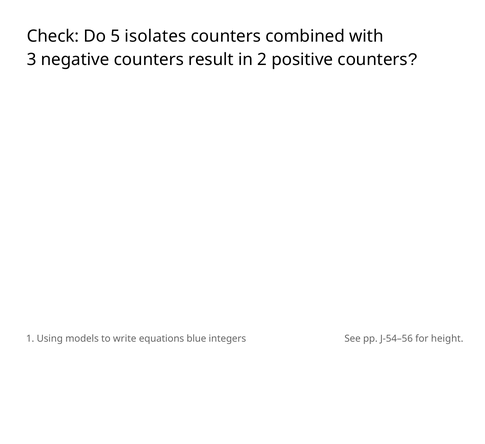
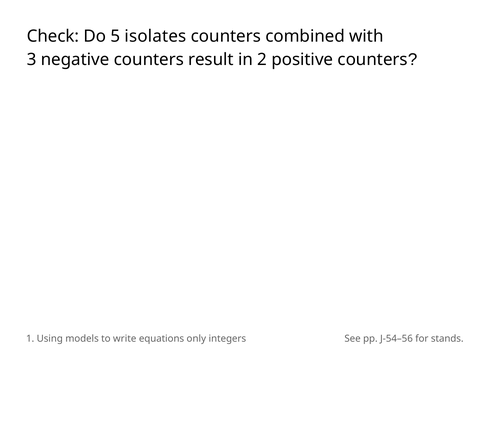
blue: blue -> only
height: height -> stands
